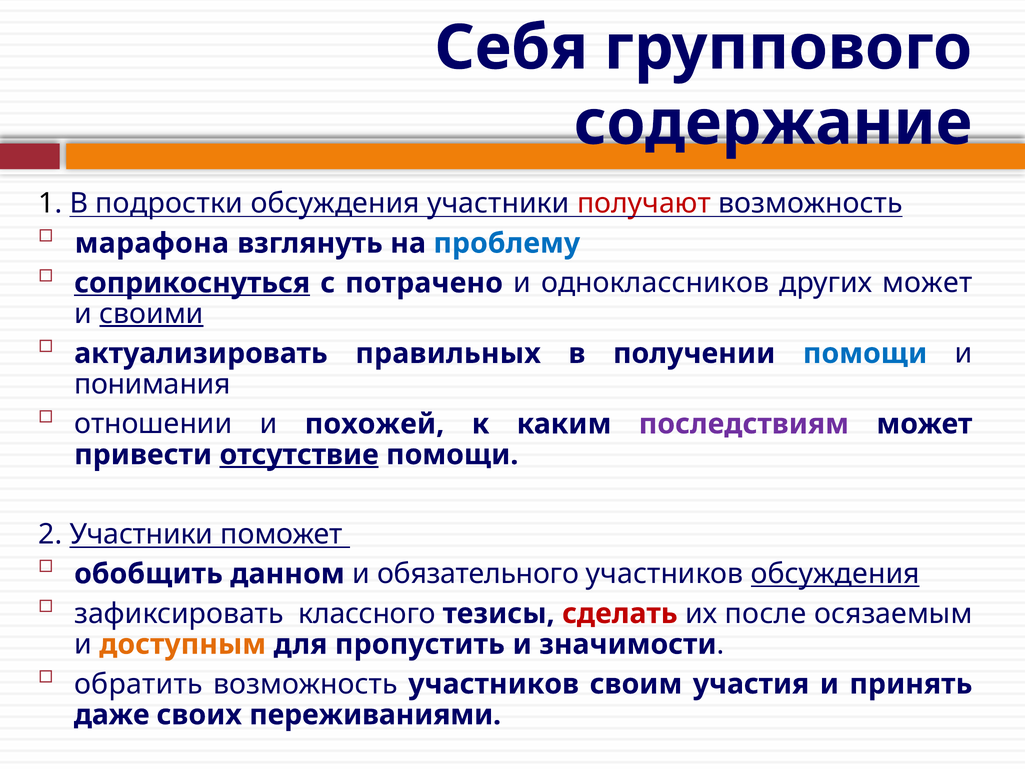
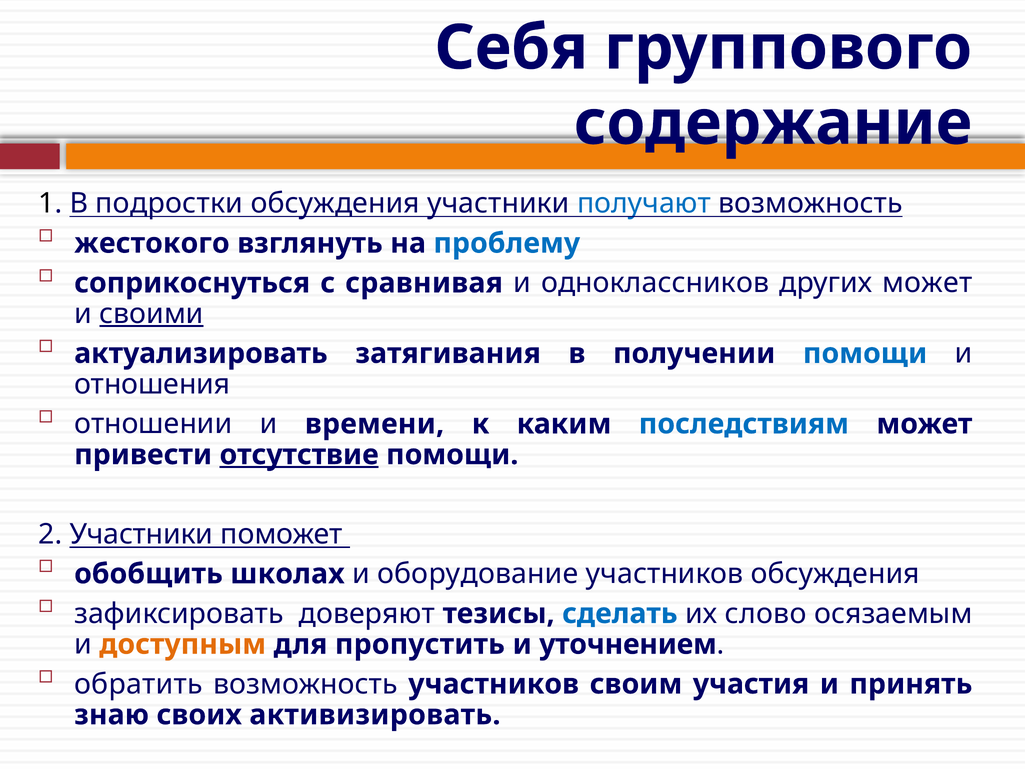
получают colour: red -> blue
марафона: марафона -> жестокого
соприкоснуться underline: present -> none
потрачено: потрачено -> сравнивая
правильных: правильных -> затягивания
понимания: понимания -> отношения
похожей: похожей -> времени
последствиям colour: purple -> blue
данном: данном -> школах
обязательного: обязательного -> оборудование
обсуждения at (835, 574) underline: present -> none
классного: классного -> доверяют
сделать colour: red -> blue
после: после -> слово
значимости: значимости -> уточнением
даже: даже -> знаю
переживаниями: переживаниями -> активизировать
